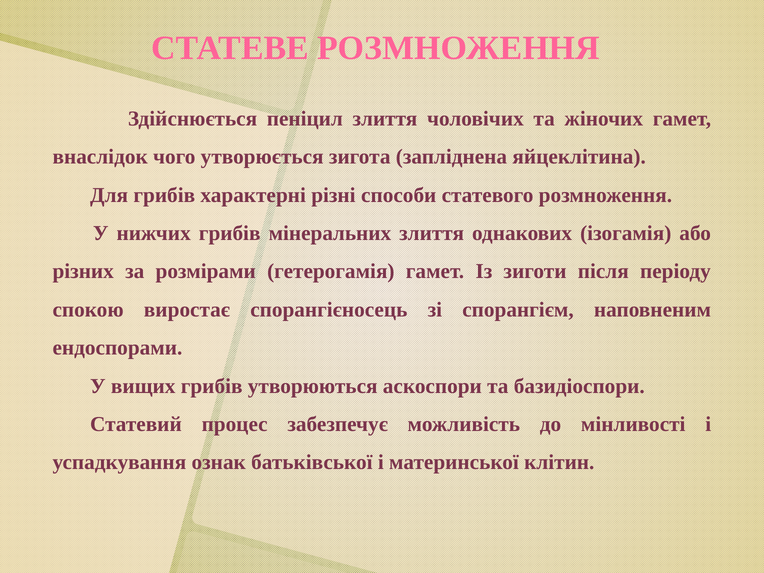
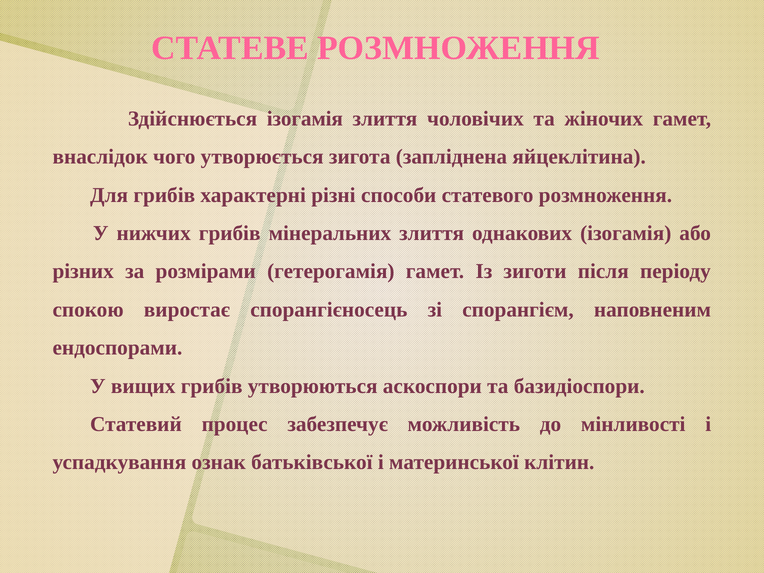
Здійснюється пеніцил: пеніцил -> ізогамія
